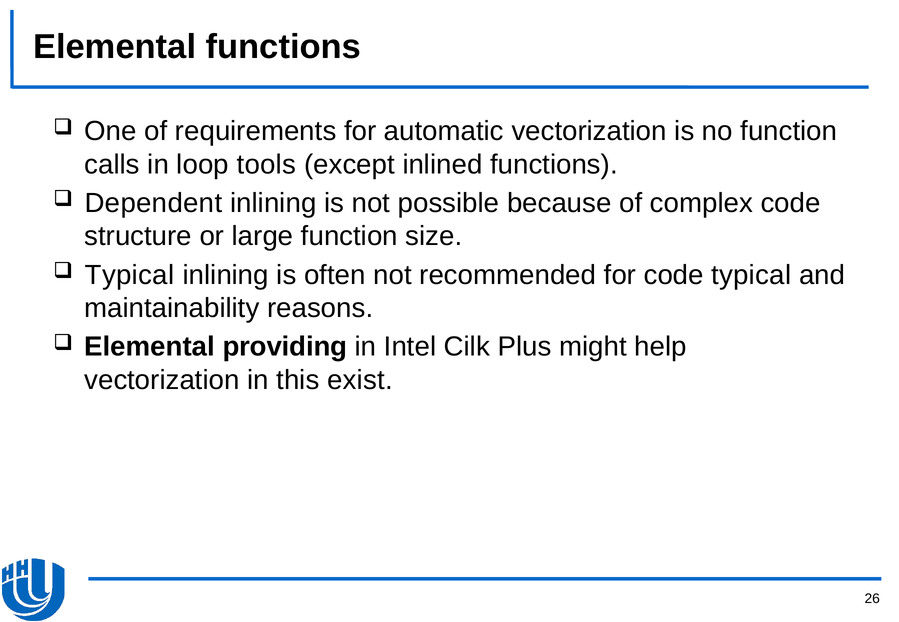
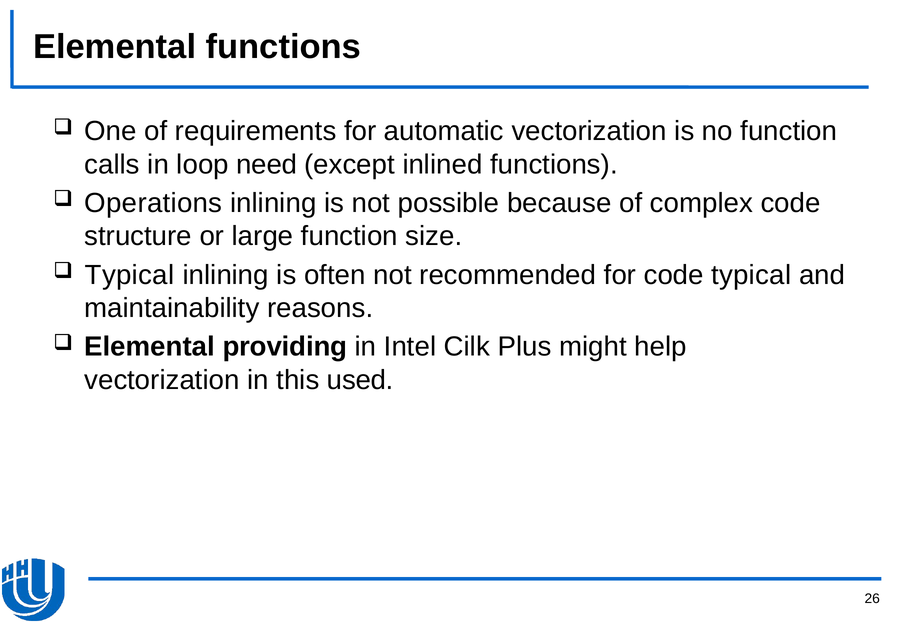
tools: tools -> need
Dependent: Dependent -> Operations
exist: exist -> used
